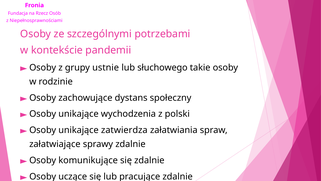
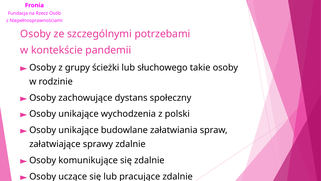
ustnie: ustnie -> ścieżki
zatwierdza: zatwierdza -> budowlane
